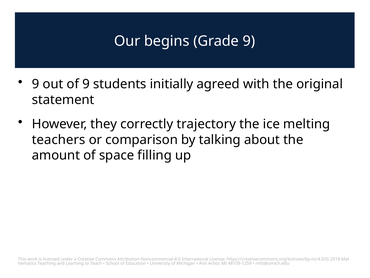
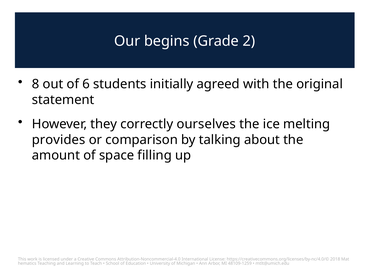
Grade 9: 9 -> 2
9 at (36, 84): 9 -> 8
of 9: 9 -> 6
trajectory: trajectory -> ourselves
teachers: teachers -> provides
